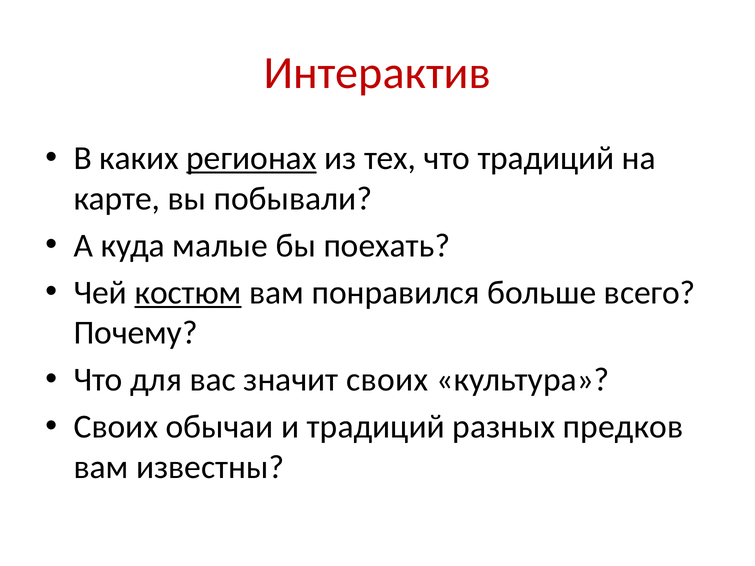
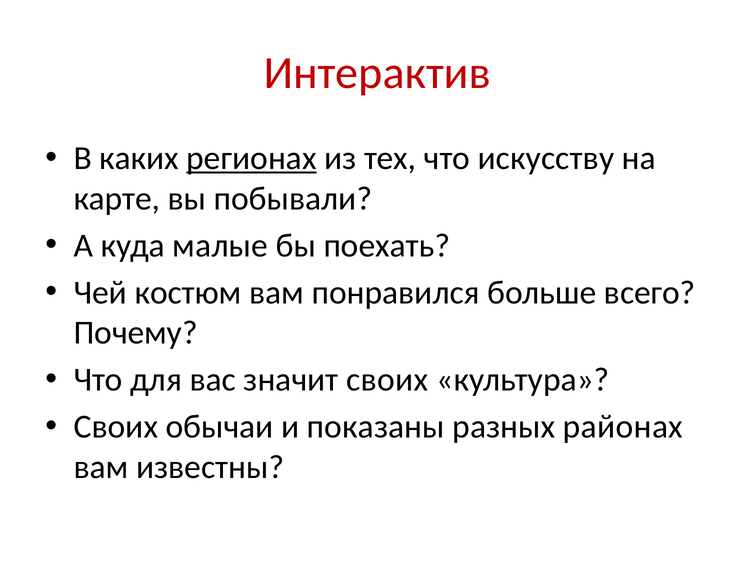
что традиций: традиций -> искусству
костюм underline: present -> none
и традиций: традиций -> показаны
предков: предков -> районах
